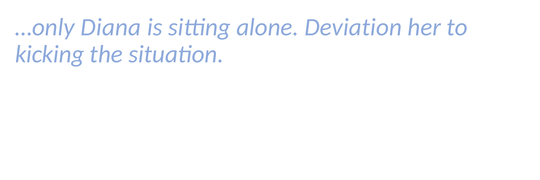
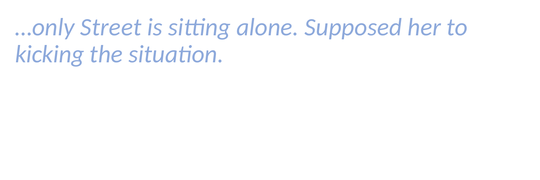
Diana: Diana -> Street
Deviation: Deviation -> Supposed
